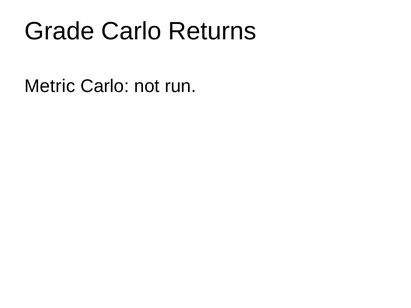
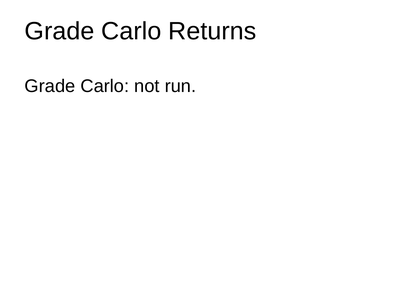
Metric at (50, 86): Metric -> Grade
